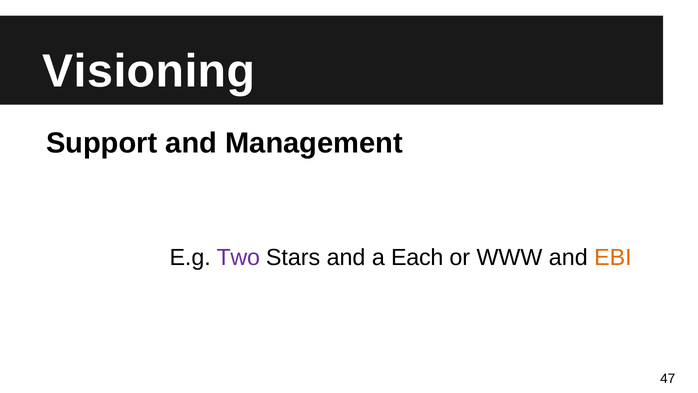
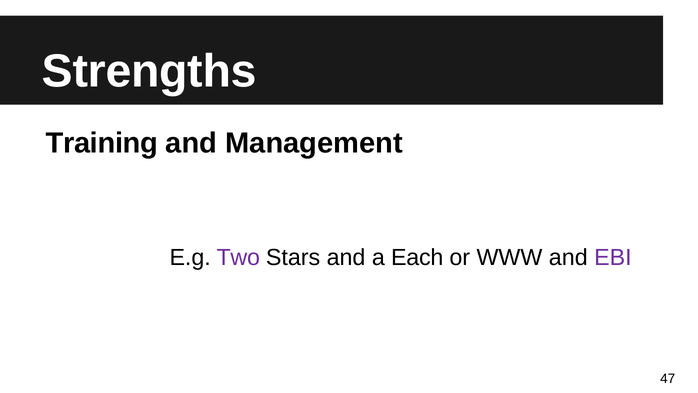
Visioning: Visioning -> Strengths
Support: Support -> Training
EBI colour: orange -> purple
